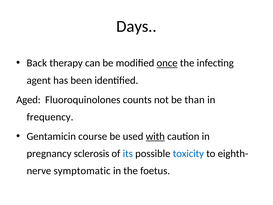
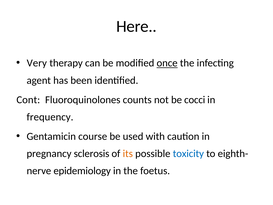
Days: Days -> Here
Back: Back -> Very
Aged: Aged -> Cont
than: than -> cocci
with underline: present -> none
its colour: blue -> orange
symptomatic: symptomatic -> epidemiology
